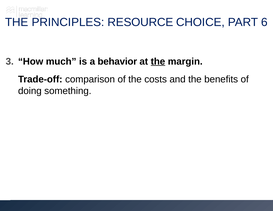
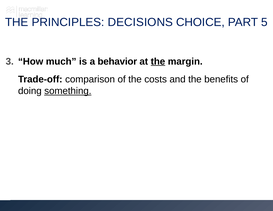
RESOURCE: RESOURCE -> DECISIONS
6: 6 -> 5
something underline: none -> present
